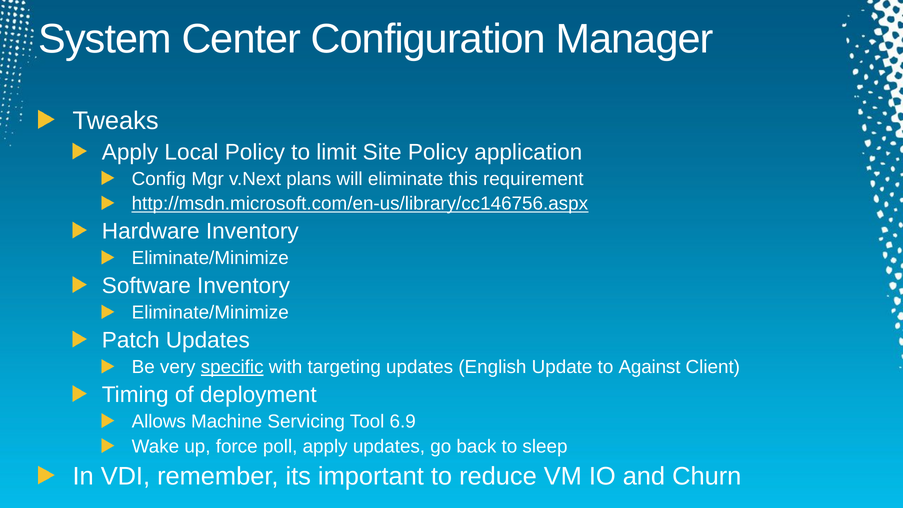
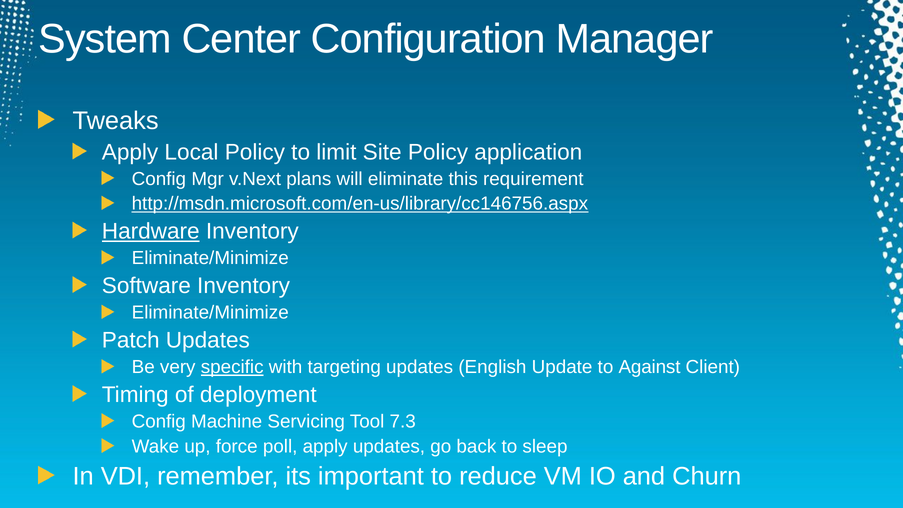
Hardware underline: none -> present
Allows at (159, 422): Allows -> Config
6.9: 6.9 -> 7.3
